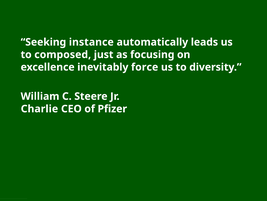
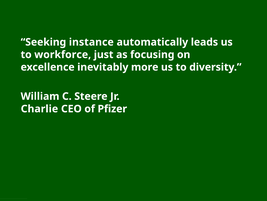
composed: composed -> workforce
force: force -> more
